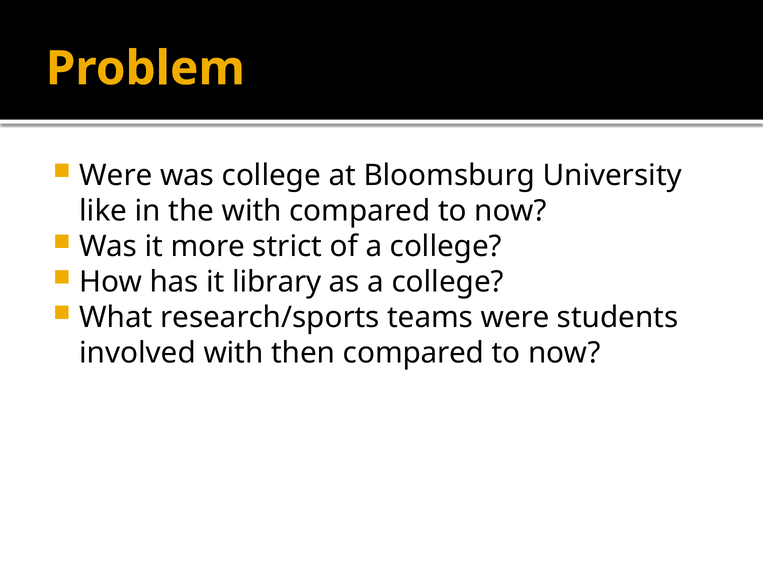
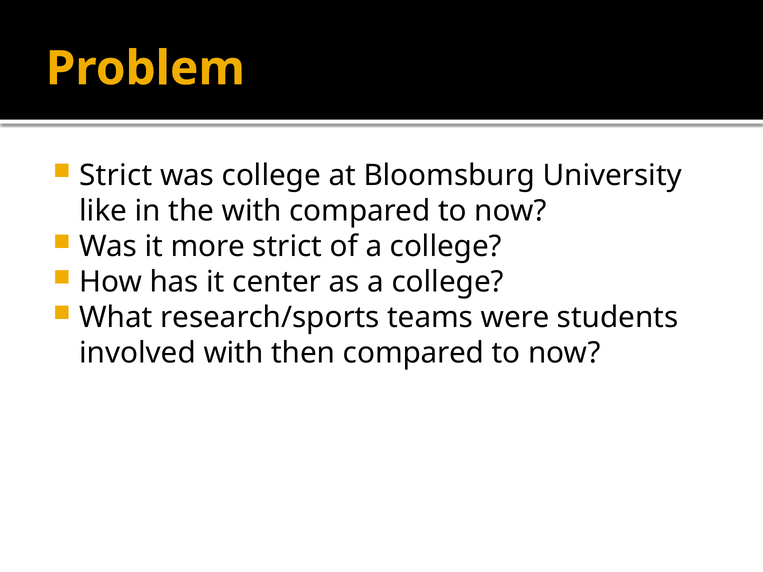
Were at (116, 176): Were -> Strict
library: library -> center
